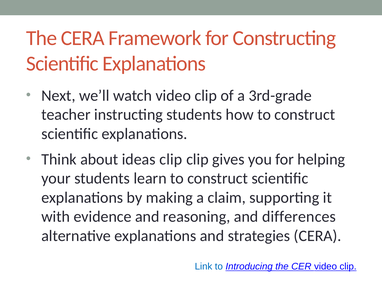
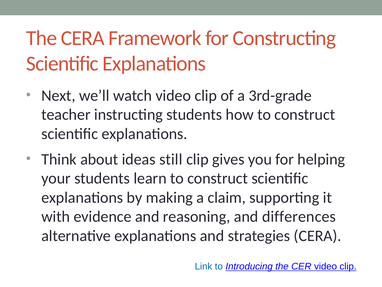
ideas clip: clip -> still
